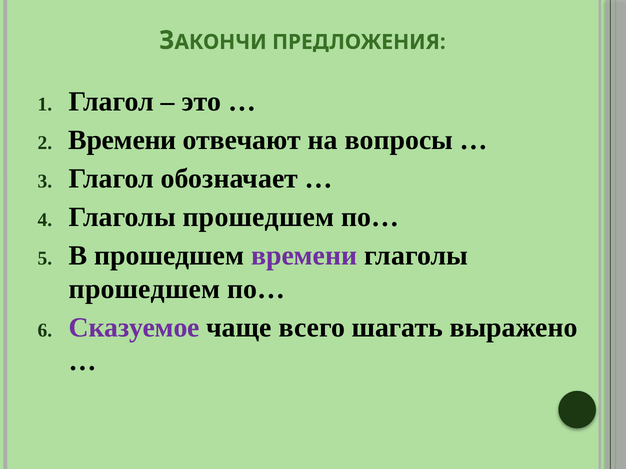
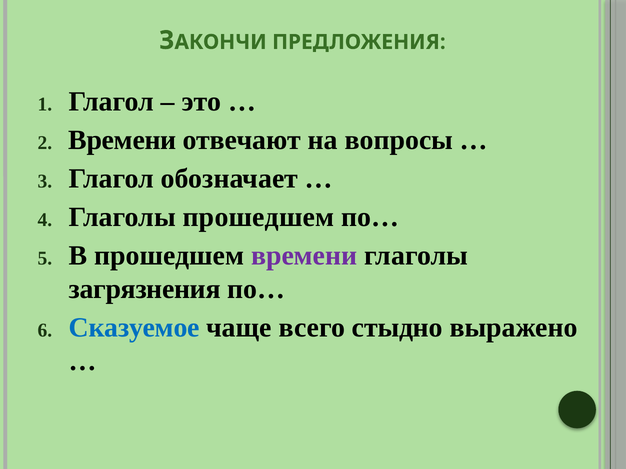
прошедшем at (145, 289): прошедшем -> загрязнения
Сказуемое colour: purple -> blue
шагать: шагать -> стыдно
